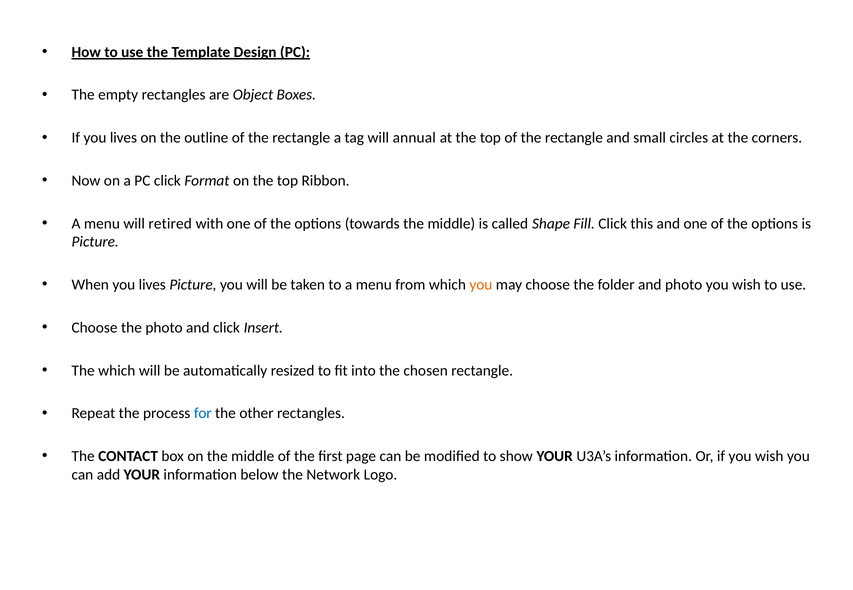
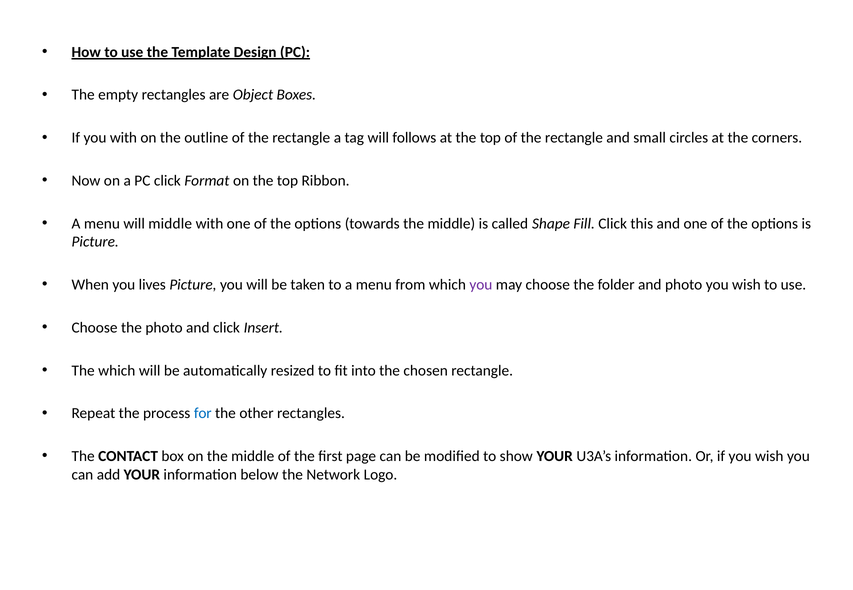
If you lives: lives -> with
annual: annual -> follows
will retired: retired -> middle
you at (481, 285) colour: orange -> purple
